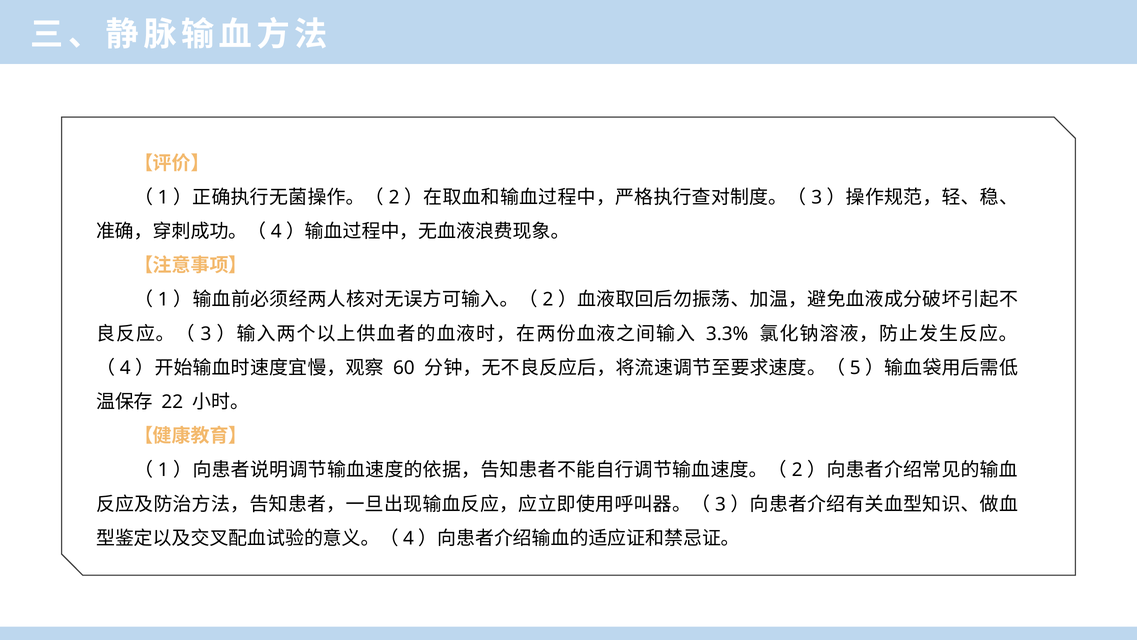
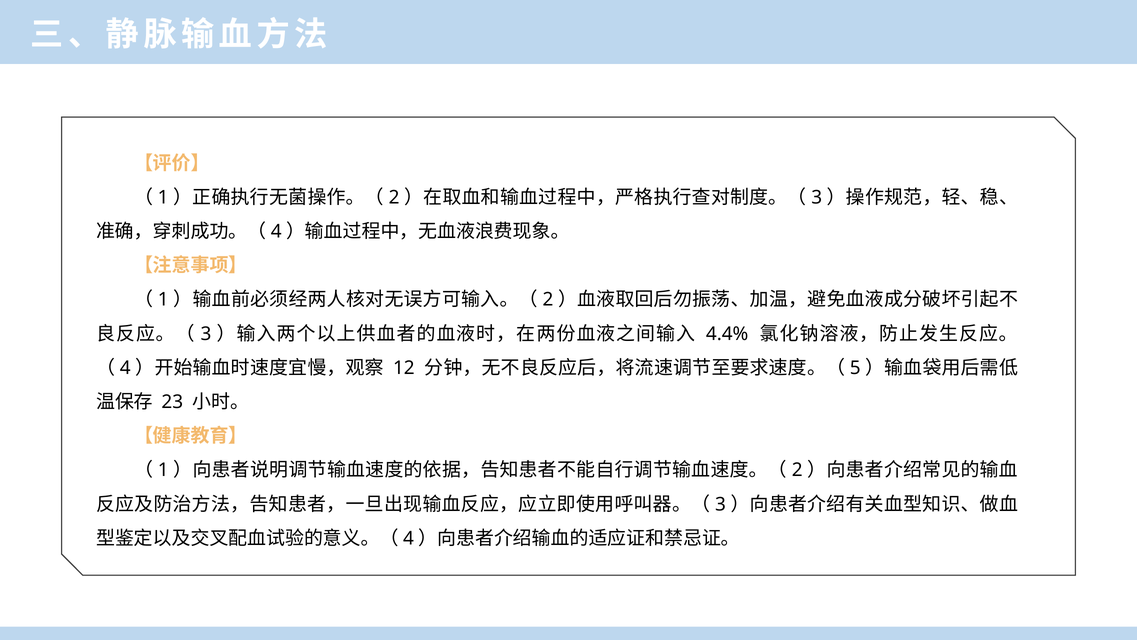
3.3%: 3.3% -> 4.4%
60: 60 -> 12
22: 22 -> 23
